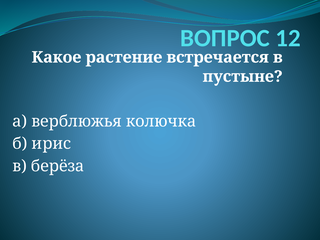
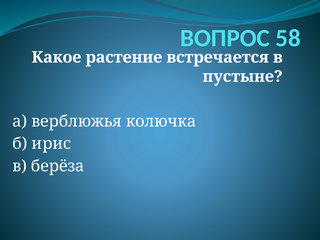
12: 12 -> 58
